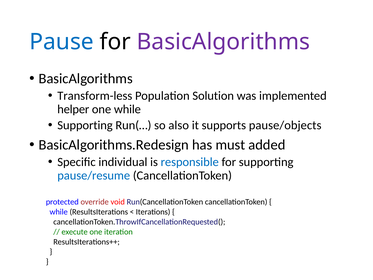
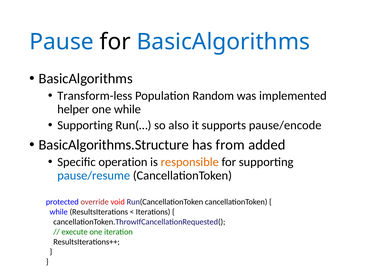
BasicAlgorithms at (223, 42) colour: purple -> blue
Solution: Solution -> Random
pause/objects: pause/objects -> pause/encode
BasicAlgorithms.Redesign: BasicAlgorithms.Redesign -> BasicAlgorithms.Structure
must: must -> from
individual: individual -> operation
responsible colour: blue -> orange
